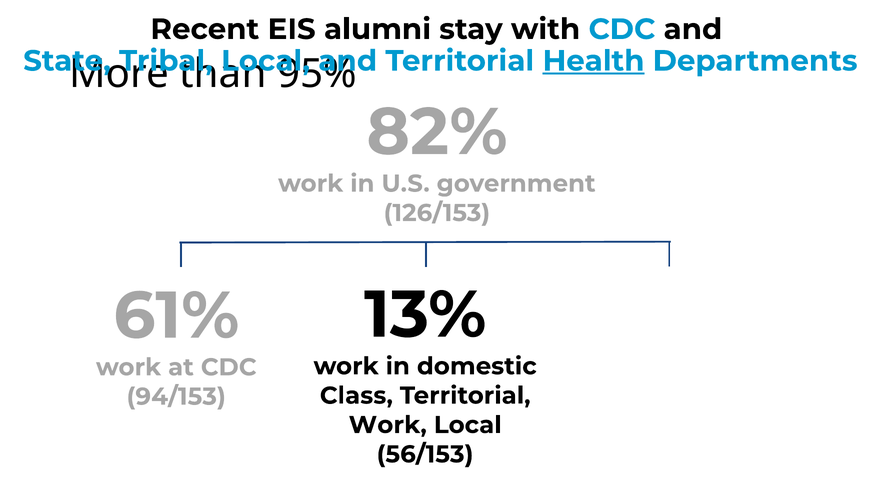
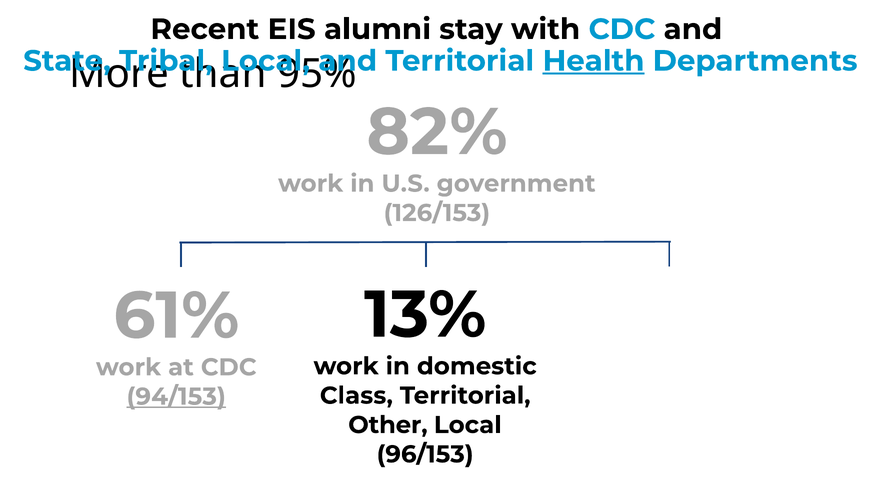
94/153 underline: none -> present
Work at (388, 425): Work -> Other
56/153: 56/153 -> 96/153
